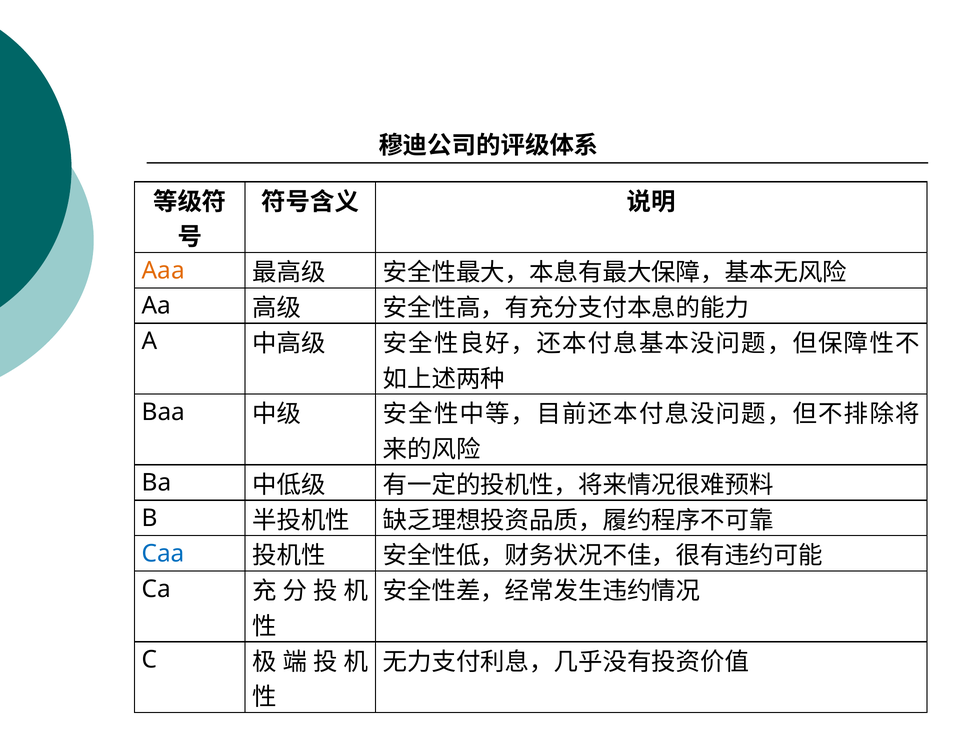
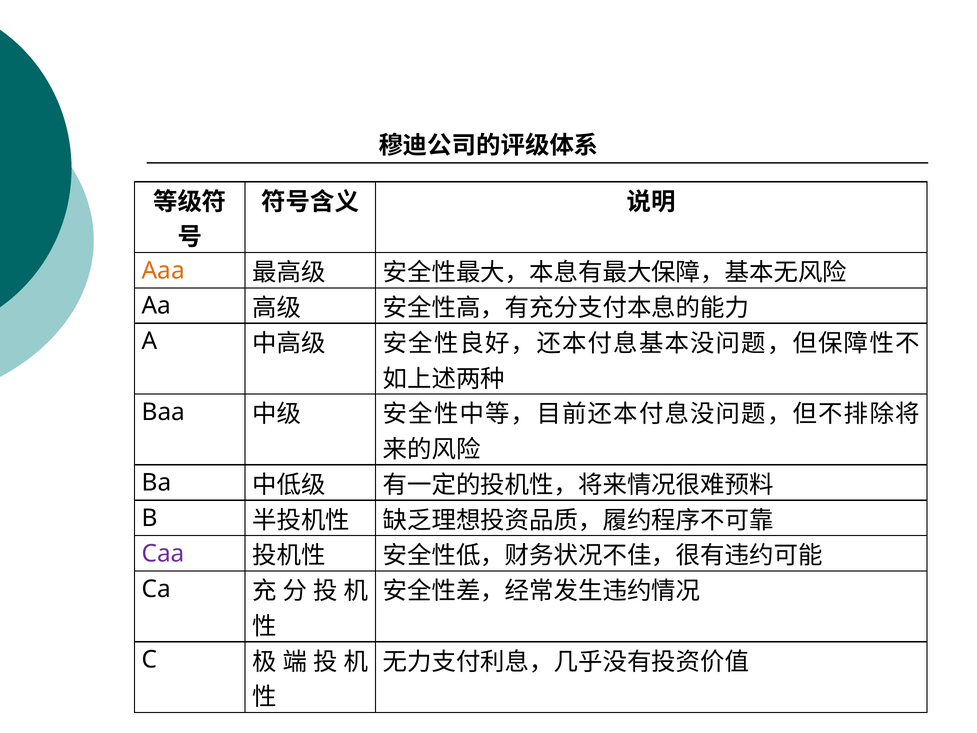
Caa colour: blue -> purple
